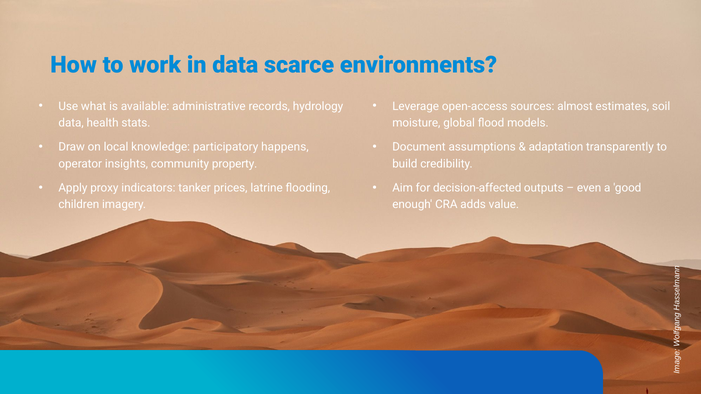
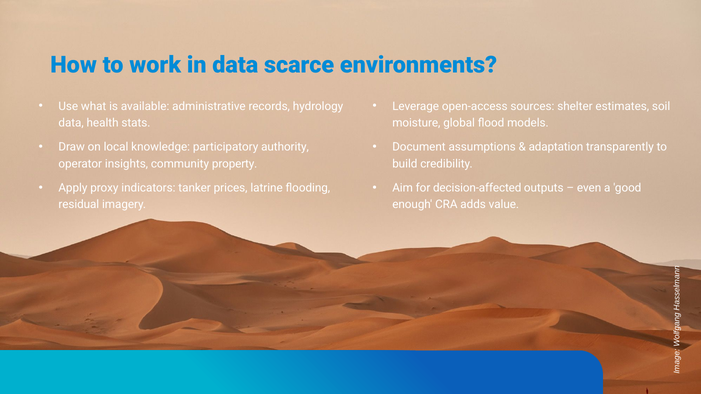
almost: almost -> shelter
happens: happens -> authority
children: children -> residual
